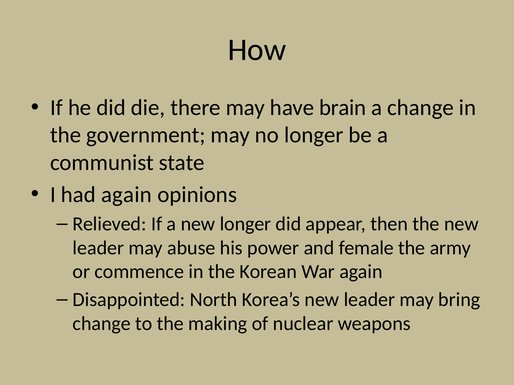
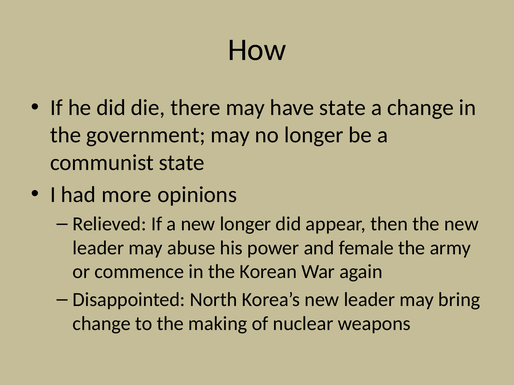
have brain: brain -> state
had again: again -> more
